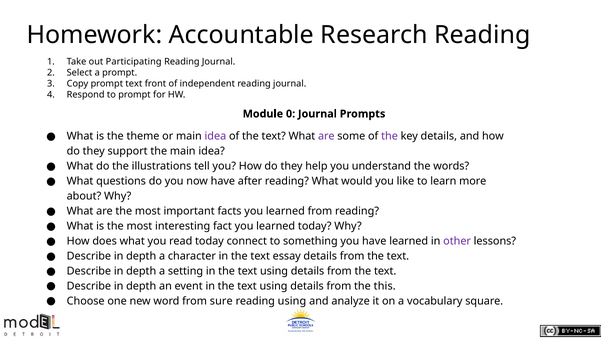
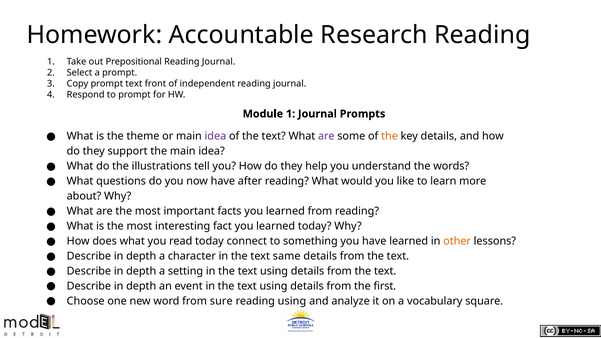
Participating: Participating -> Prepositional
Module 0: 0 -> 1
the at (390, 136) colour: purple -> orange
other colour: purple -> orange
essay: essay -> same
this: this -> first
